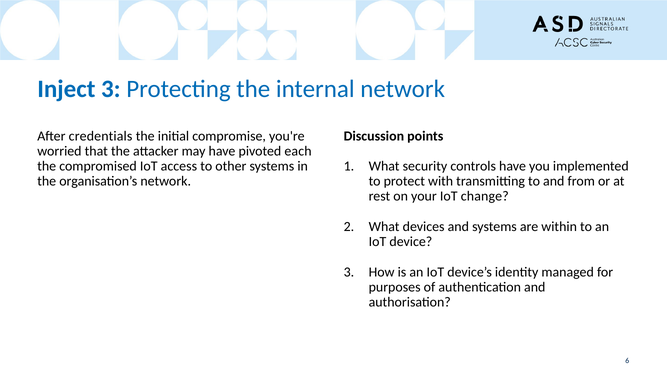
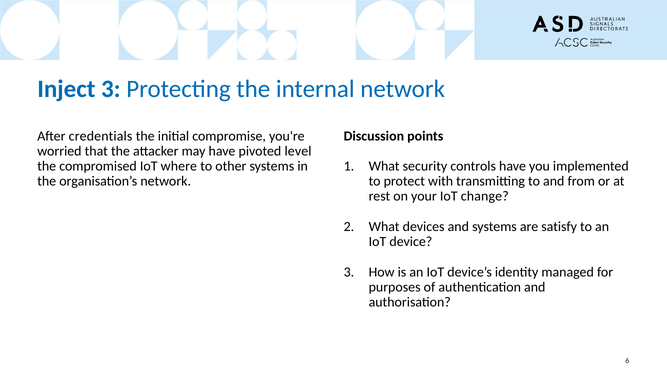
each: each -> level
access: access -> where
within: within -> satisfy
